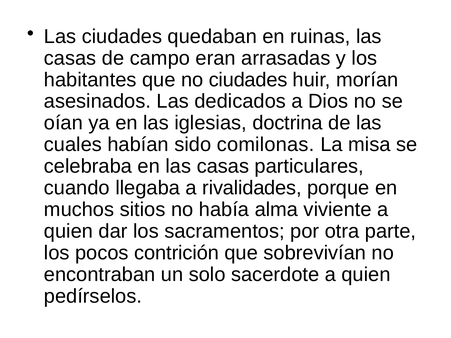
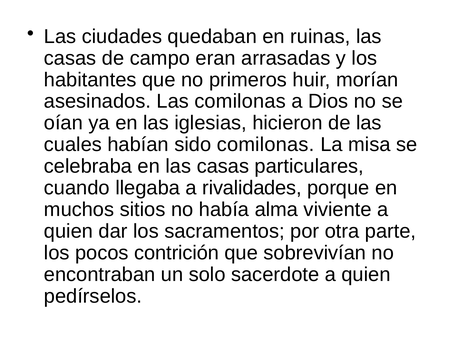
no ciudades: ciudades -> primeros
Las dedicados: dedicados -> comilonas
doctrina: doctrina -> hicieron
